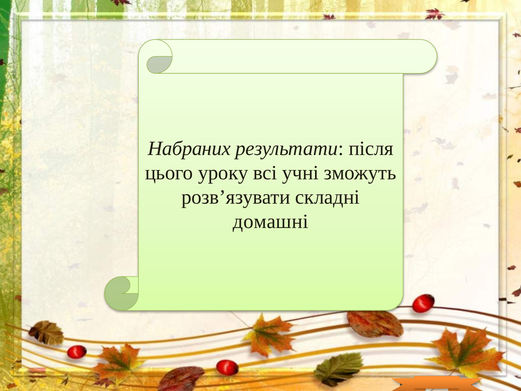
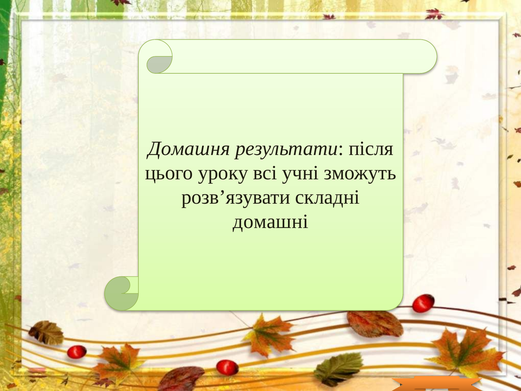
Набраних: Набраних -> Домашня
